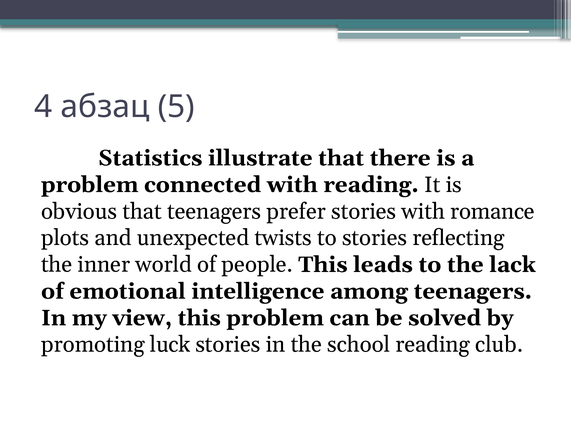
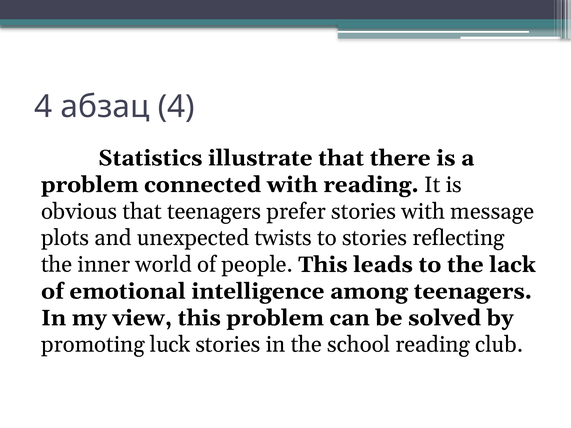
абзац 5: 5 -> 4
romance: romance -> message
